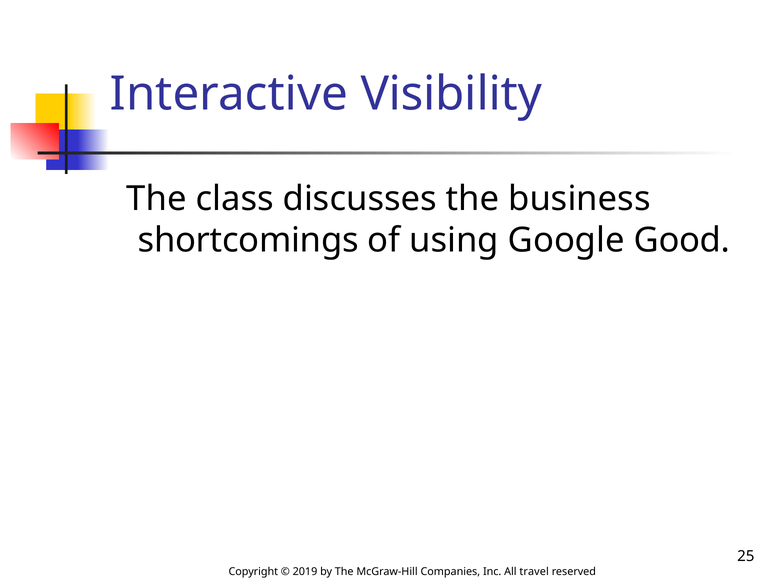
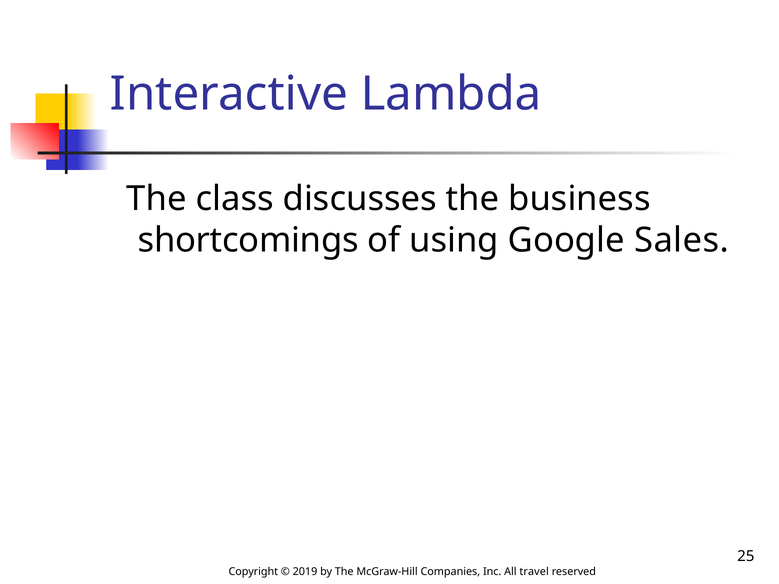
Visibility: Visibility -> Lambda
Good: Good -> Sales
